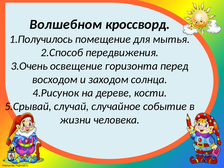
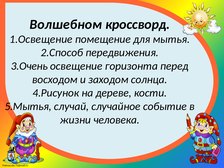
1.Получилось: 1.Получилось -> 1.Освещение
5.Срывай: 5.Срывай -> 5.Мытья
